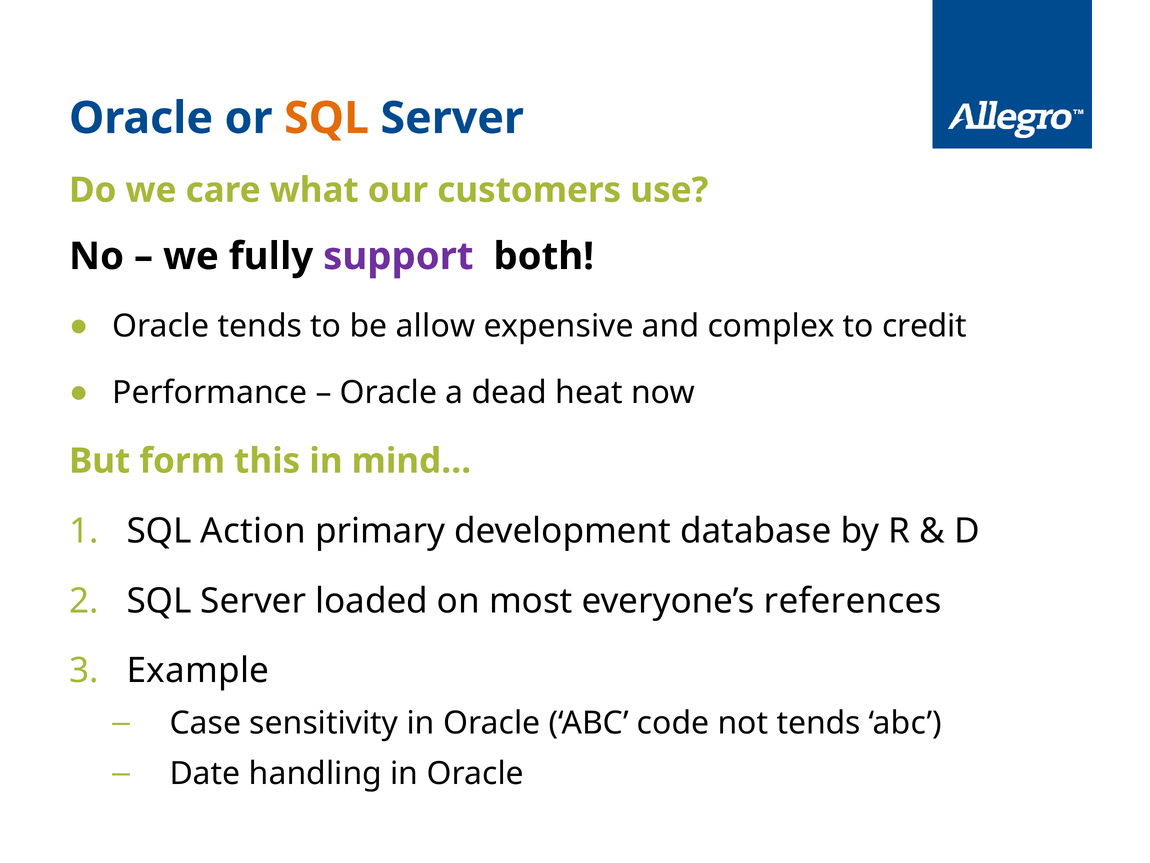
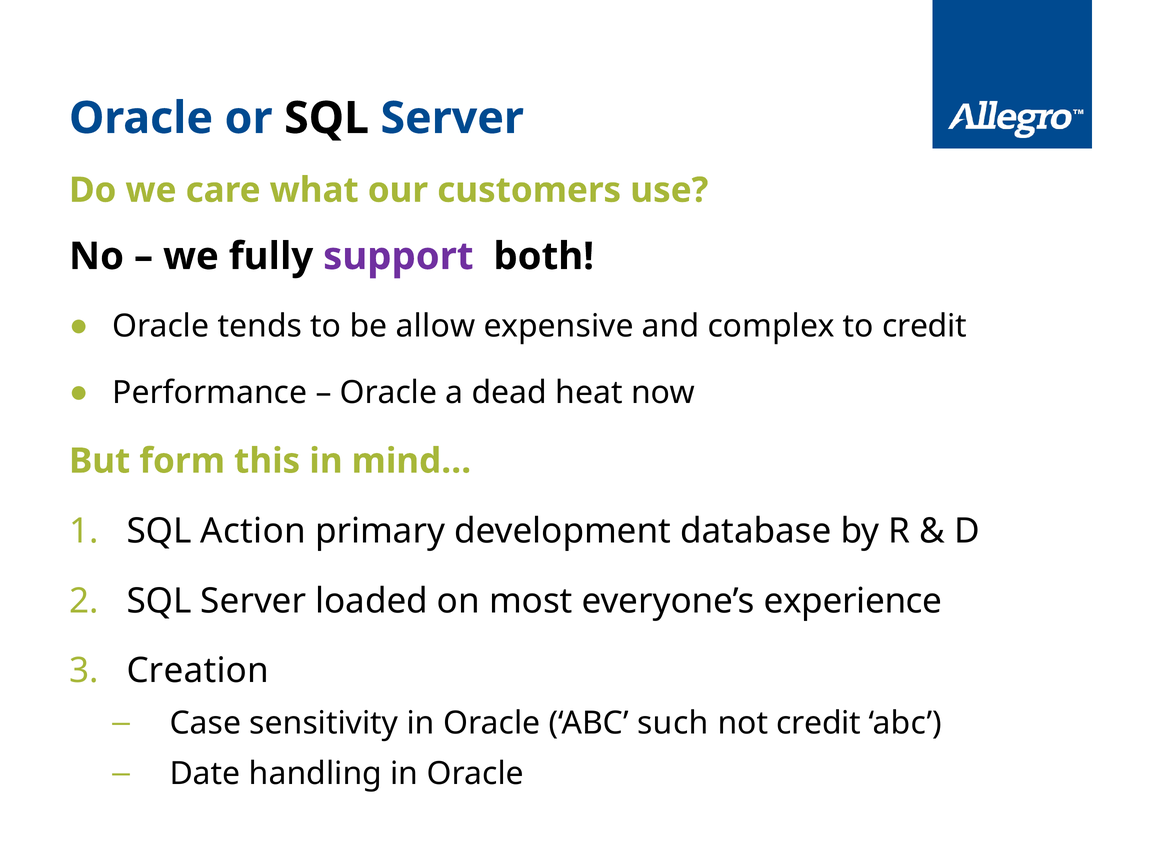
SQL at (327, 118) colour: orange -> black
references: references -> experience
Example: Example -> Creation
code: code -> such
not tends: tends -> credit
